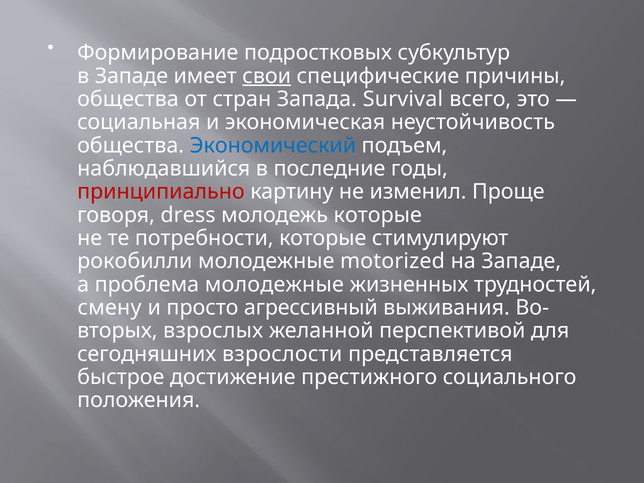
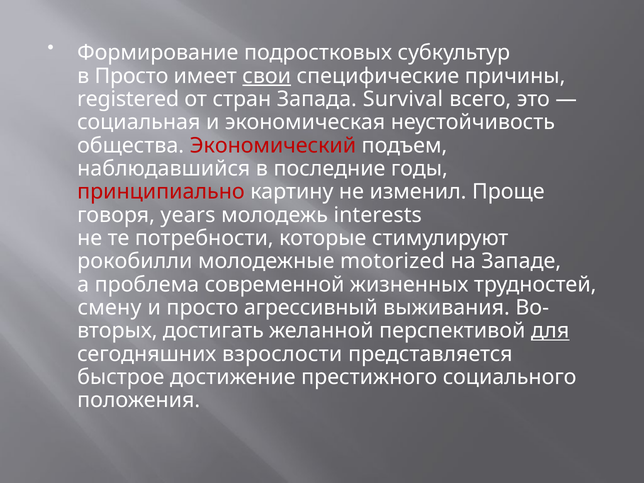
в Западе: Западе -> Просто
общества at (128, 99): общества -> registered
Экономический colour: blue -> red
dress: dress -> years
молодежь которые: которые -> interests
проблема молодежные: молодежные -> современной
взрослых: взрослых -> достигать
для underline: none -> present
